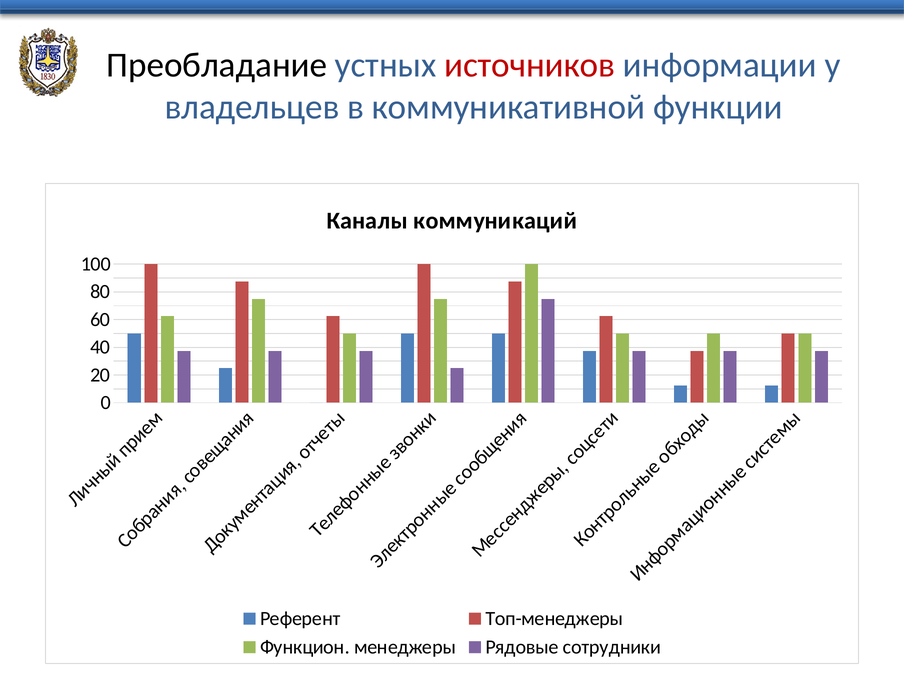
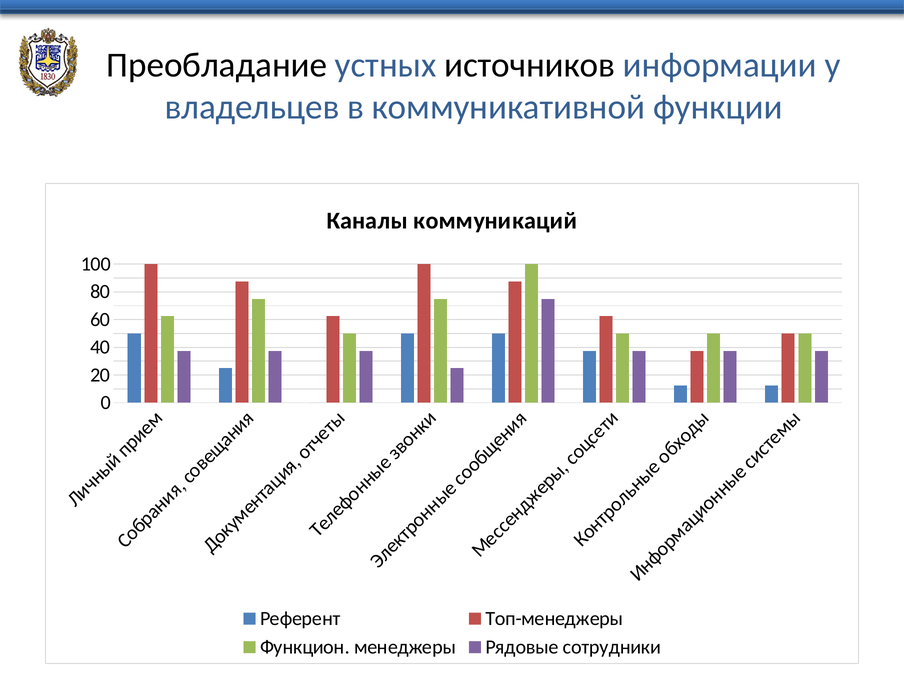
источников colour: red -> black
